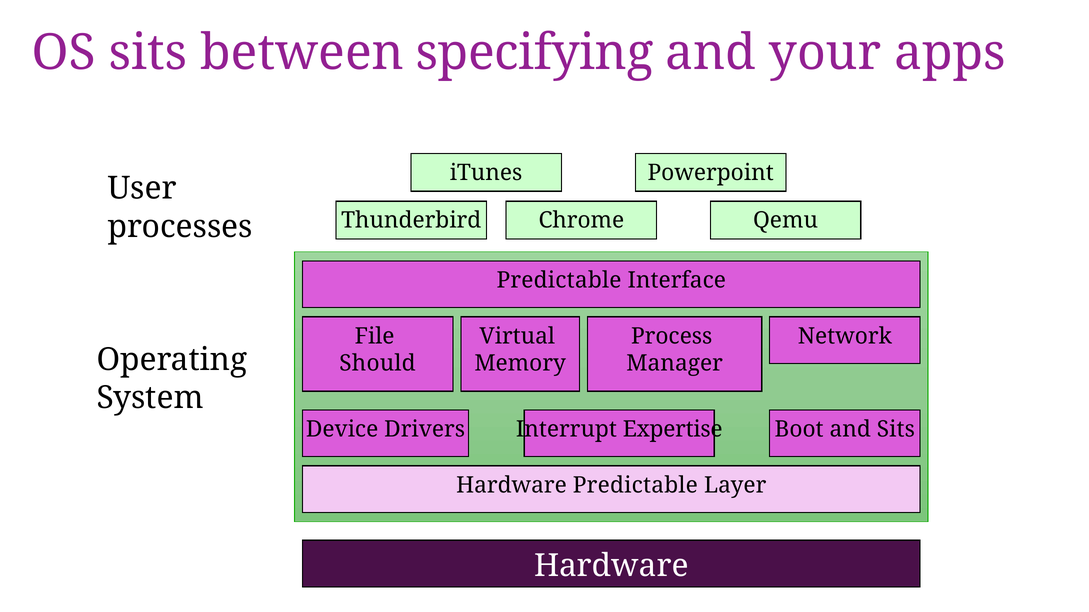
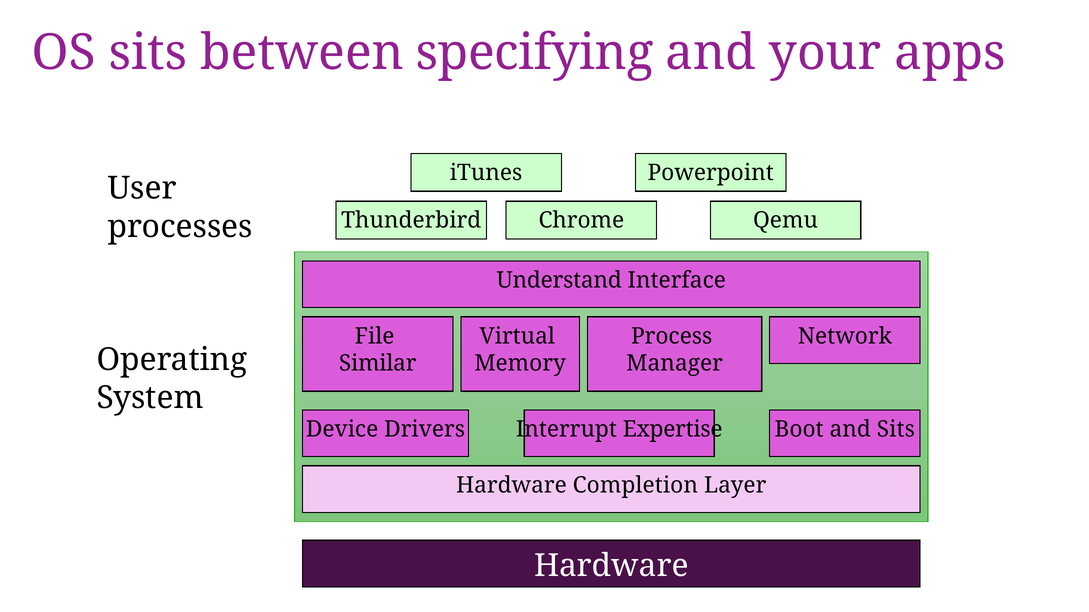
Predictable at (559, 280): Predictable -> Understand
Should: Should -> Similar
Hardware Predictable: Predictable -> Completion
